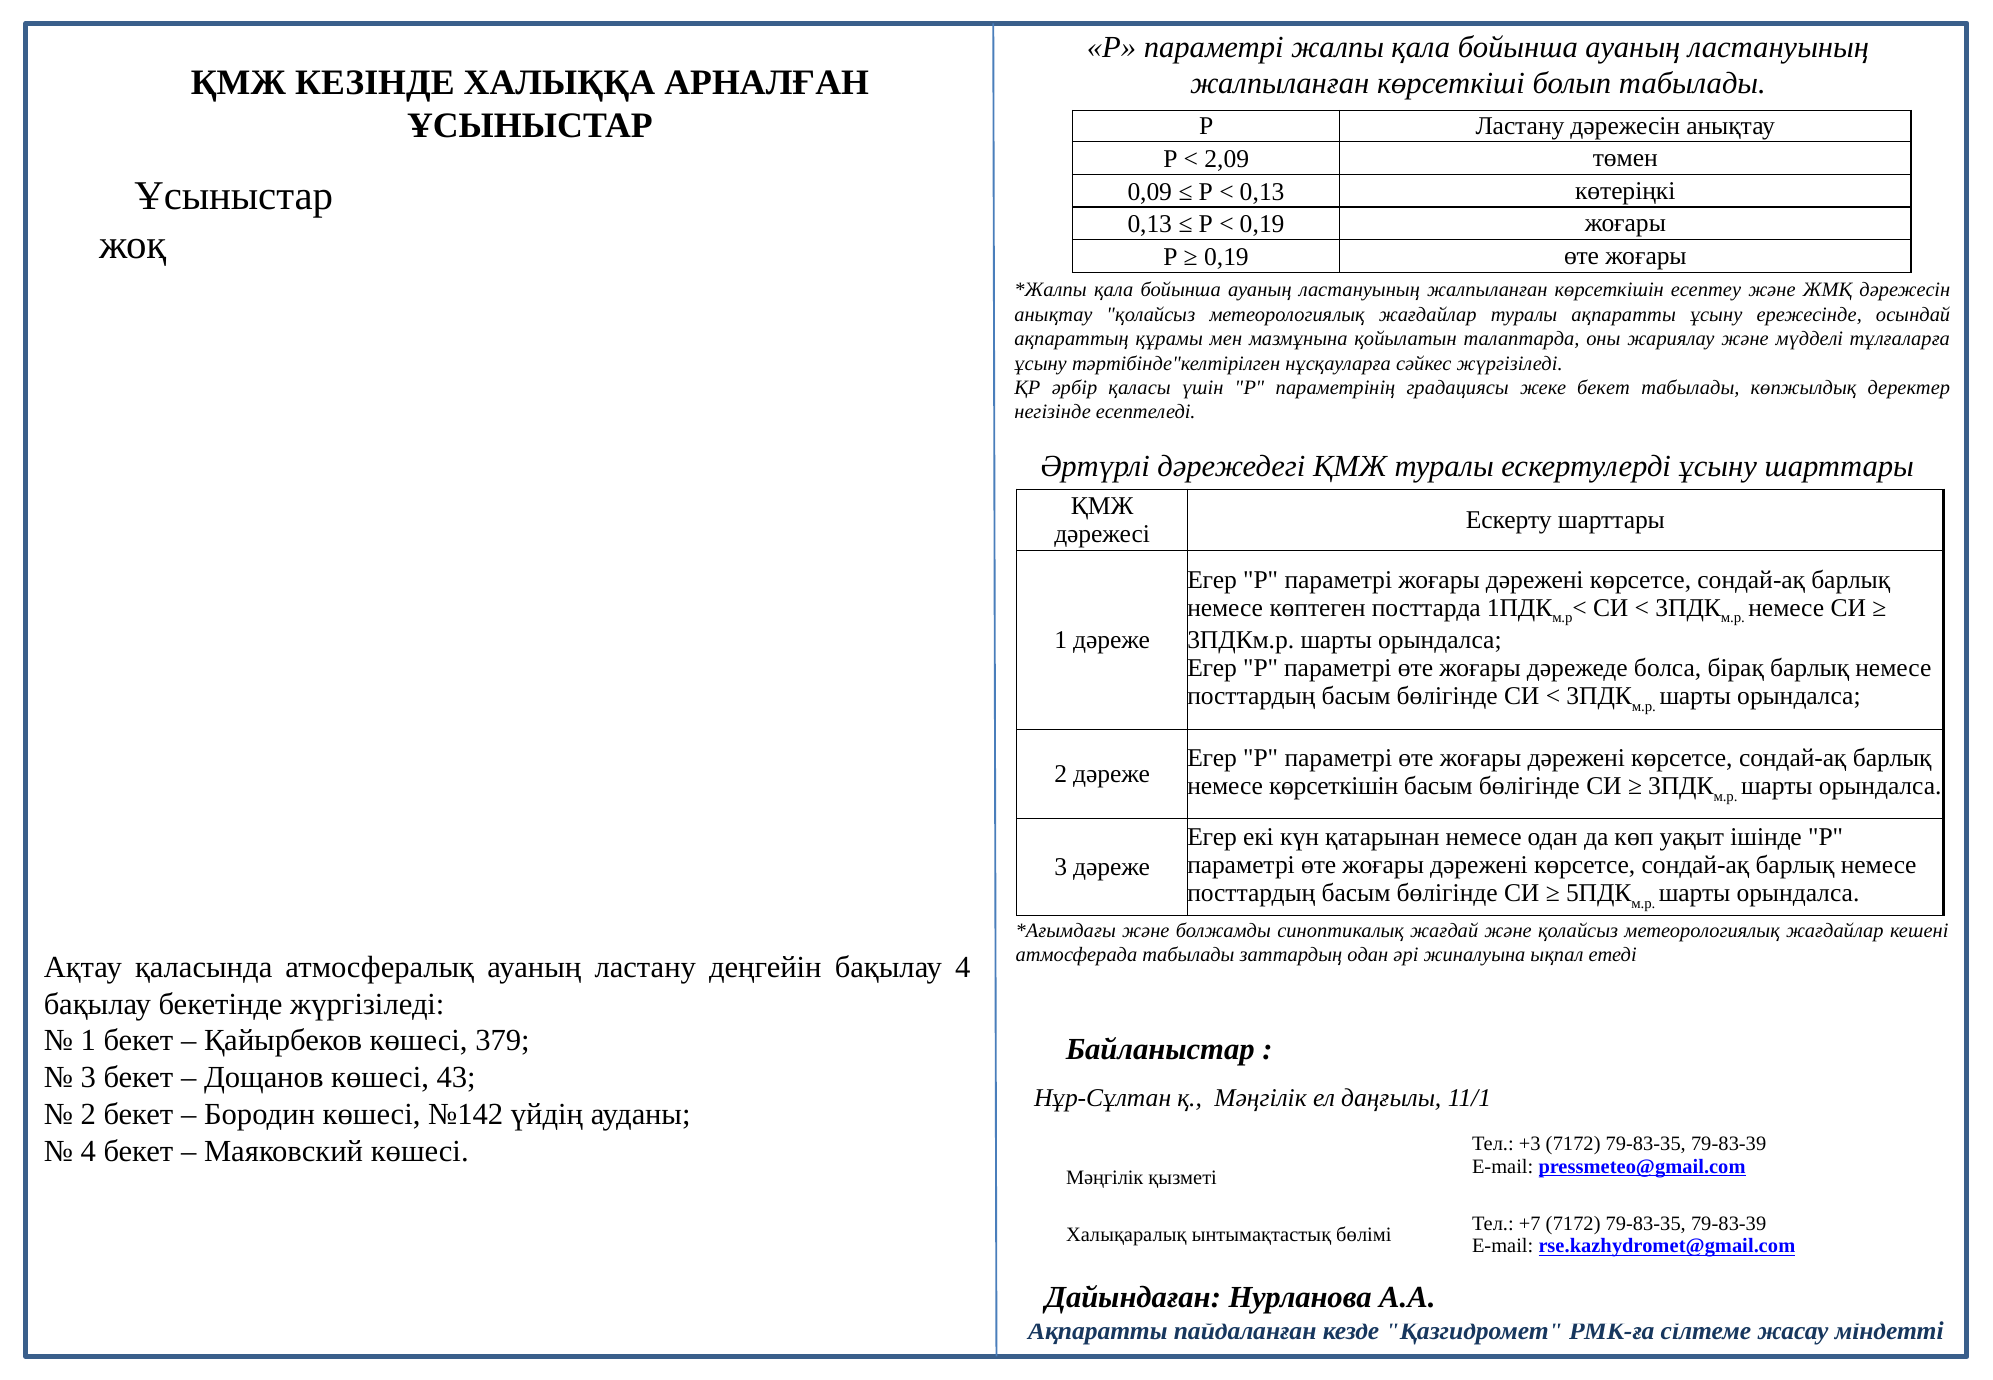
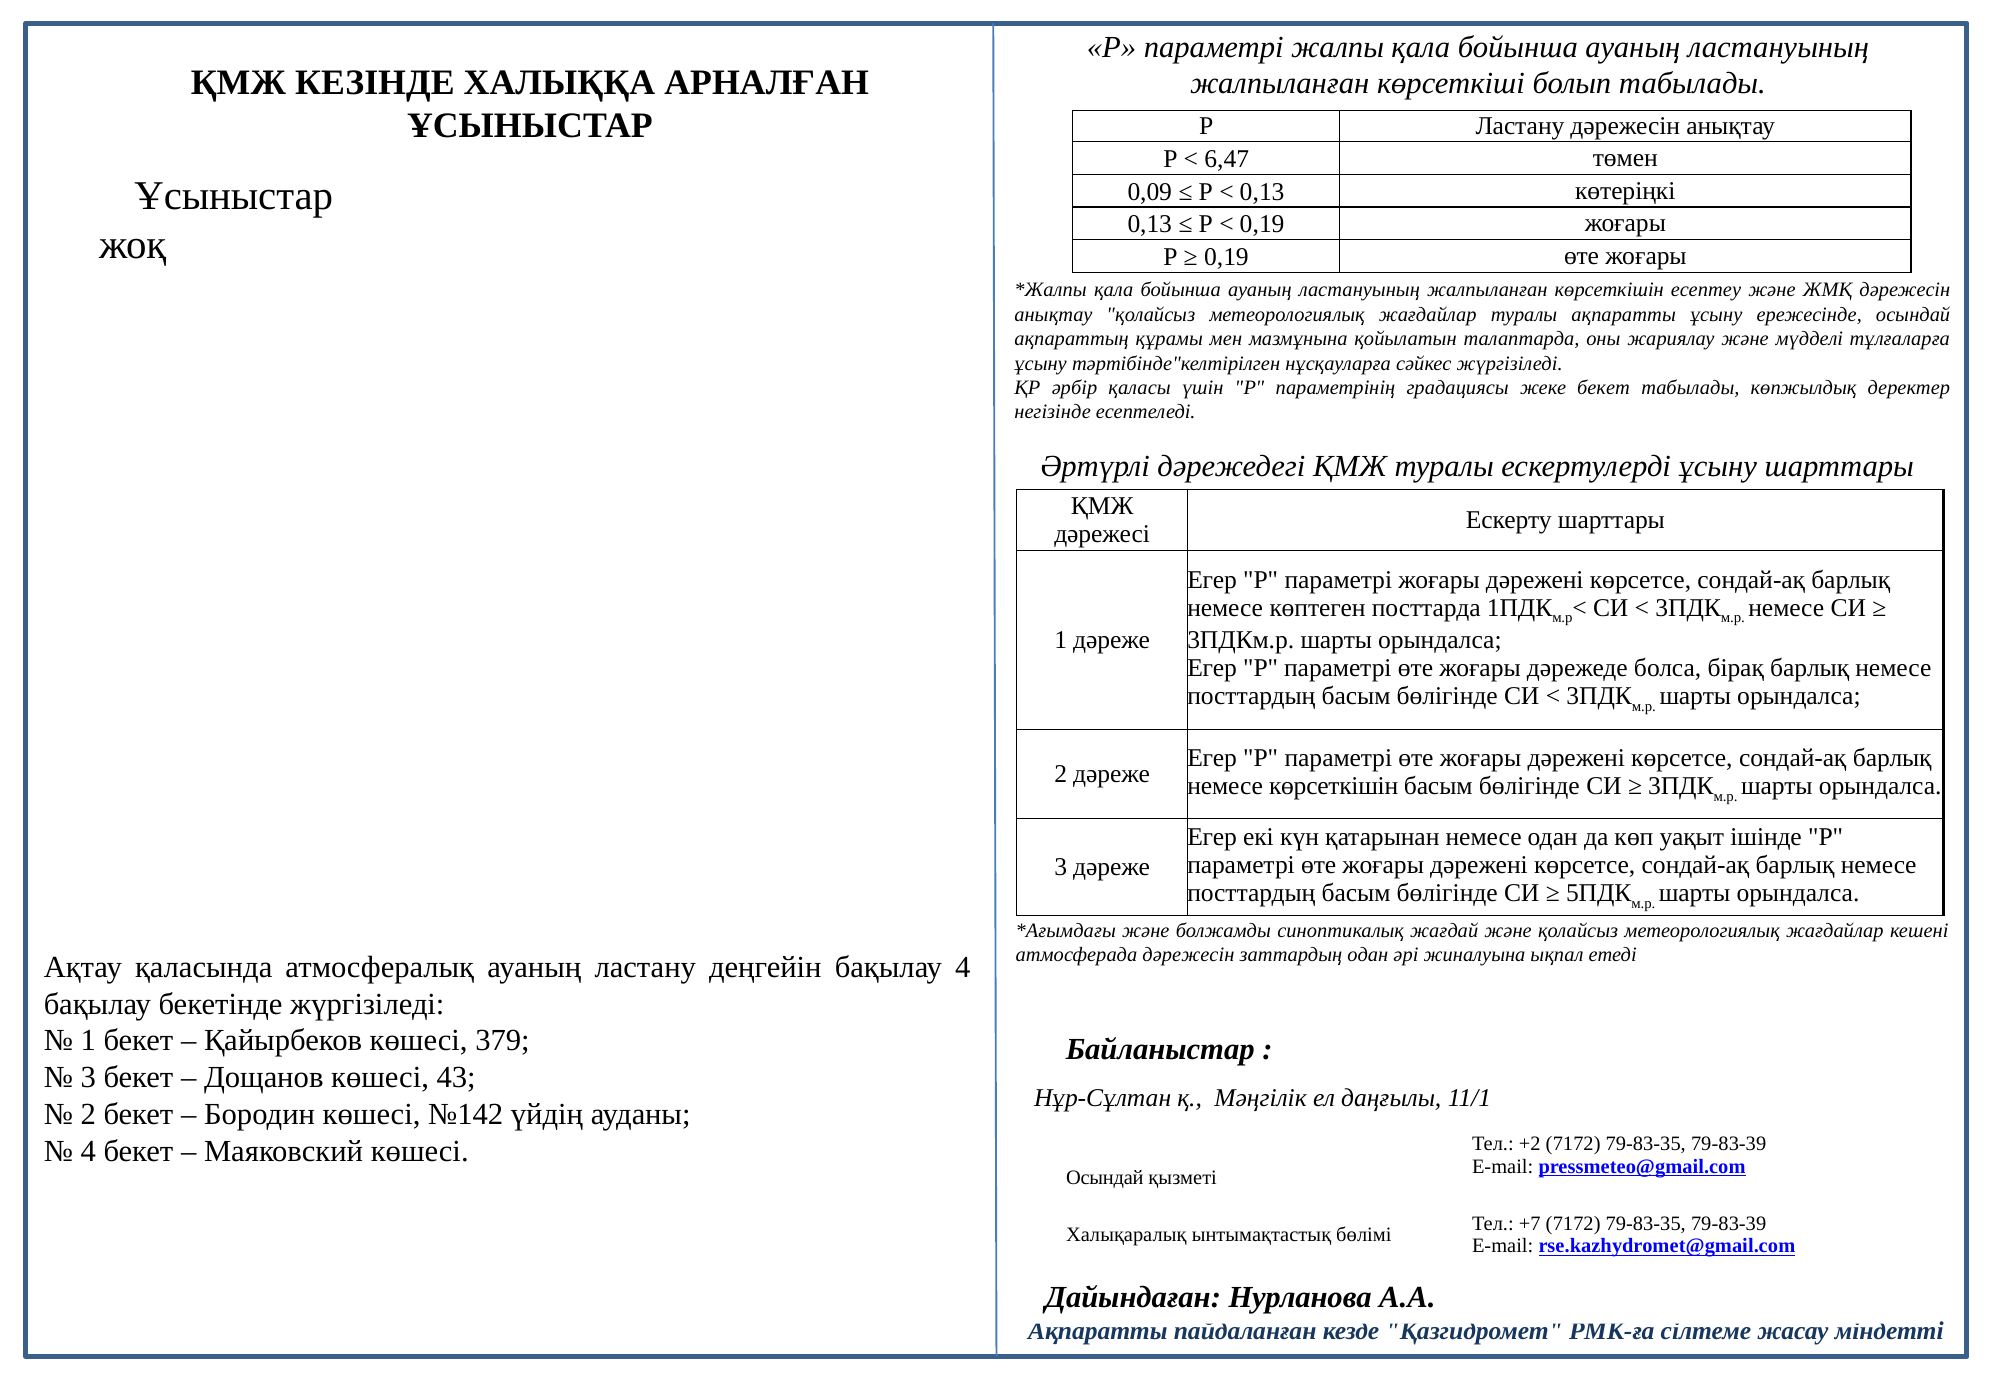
2,09: 2,09 -> 6,47
атмосферада табылады: табылады -> дәрежесін
+3: +3 -> +2
Мәңгілік at (1105, 1178): Мәңгілік -> Осындай
